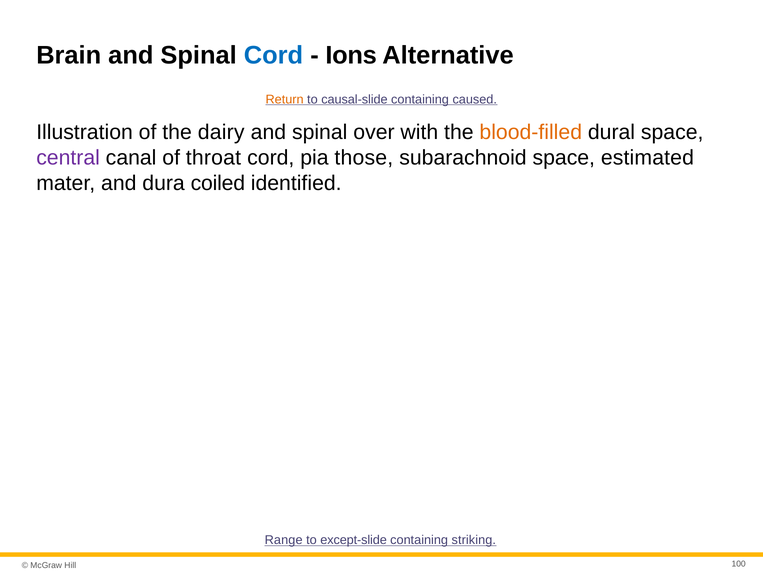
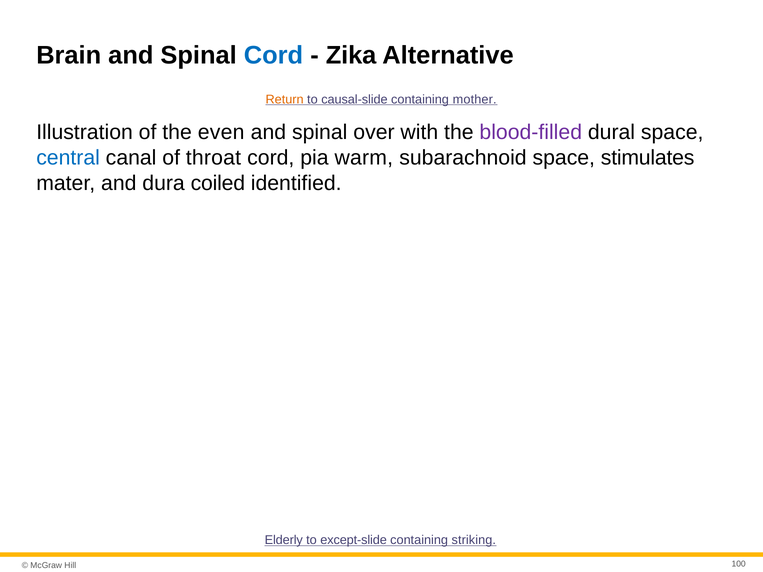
Ions: Ions -> Zika
caused: caused -> mother
dairy: dairy -> even
blood-filled colour: orange -> purple
central colour: purple -> blue
those: those -> warm
estimated: estimated -> stimulates
Range: Range -> Elderly
